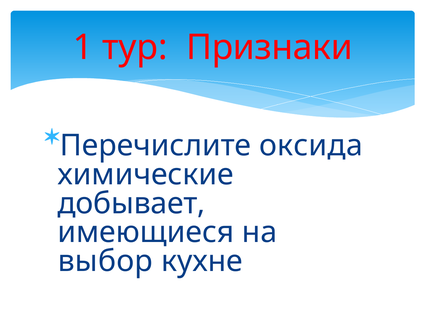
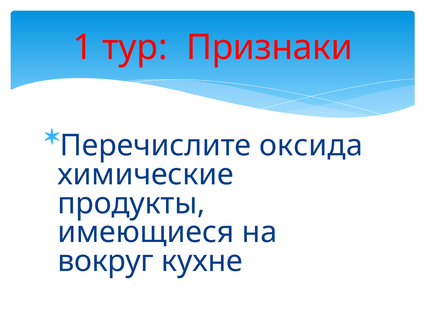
добывает: добывает -> продукты
выбор: выбор -> вокруг
